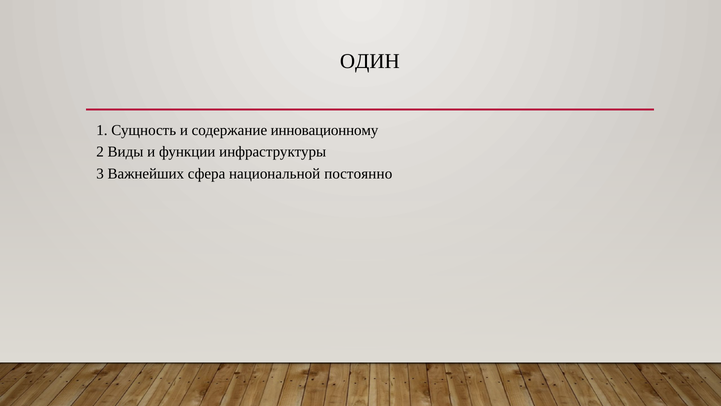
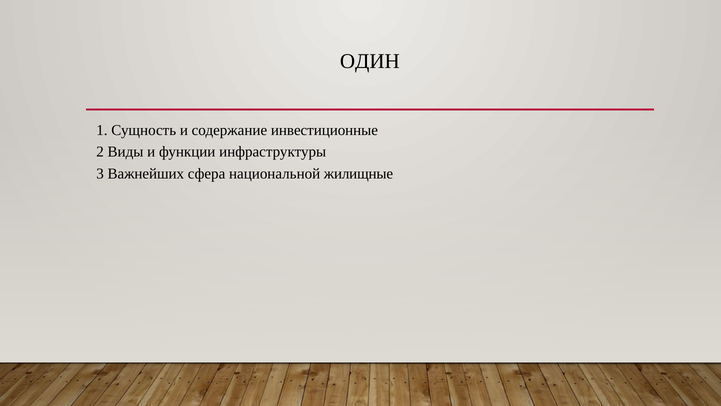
инновационному: инновационному -> инвестиционные
постоянно: постоянно -> жилищные
